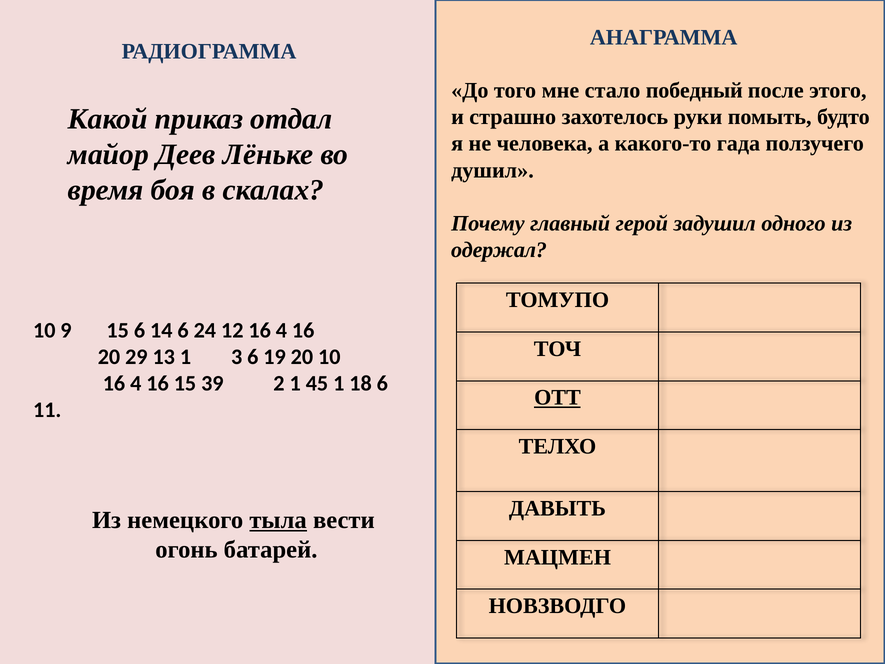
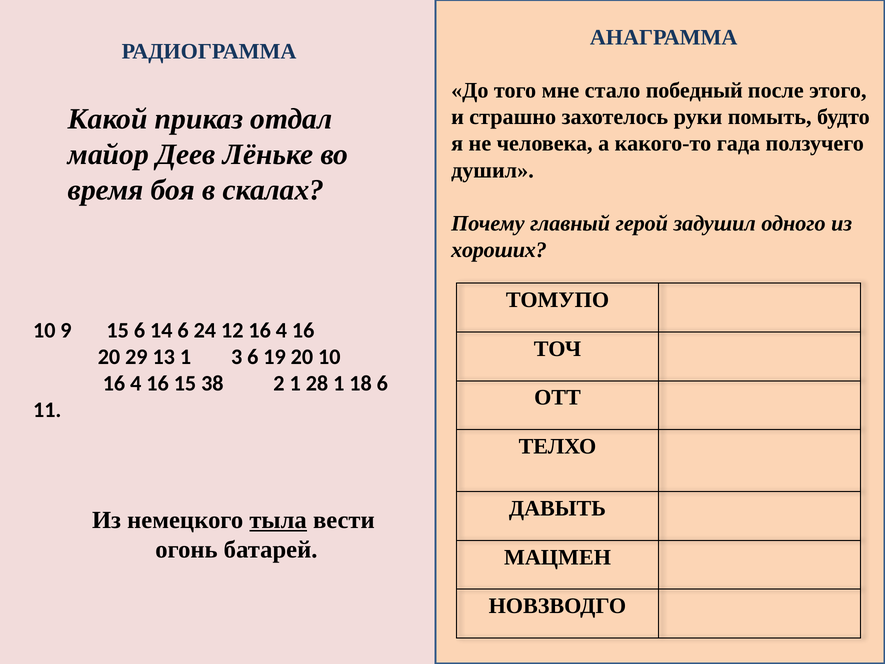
одержал: одержал -> хороших
39: 39 -> 38
45: 45 -> 28
ОТТ underline: present -> none
